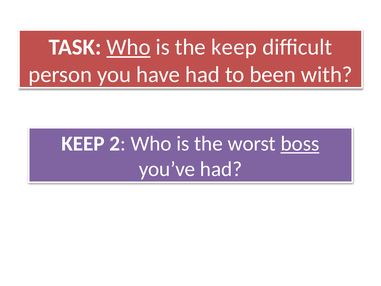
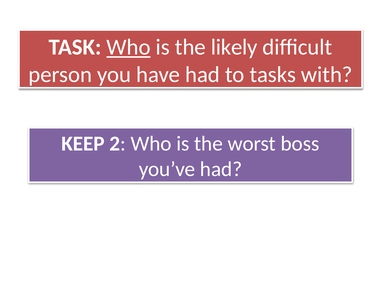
the keep: keep -> likely
been: been -> tasks
boss underline: present -> none
